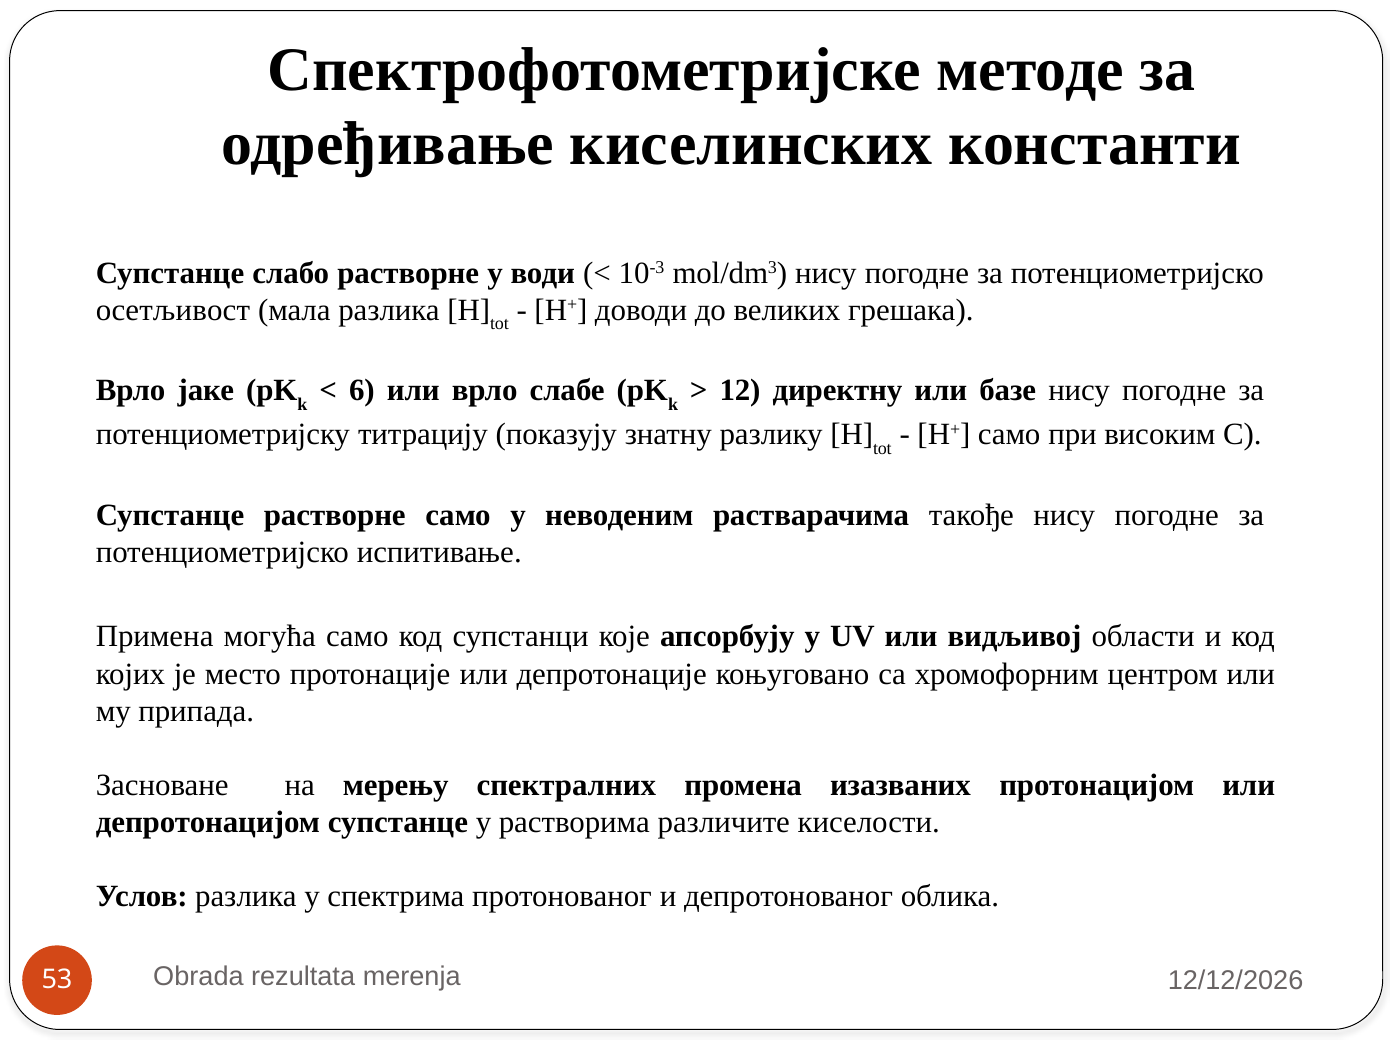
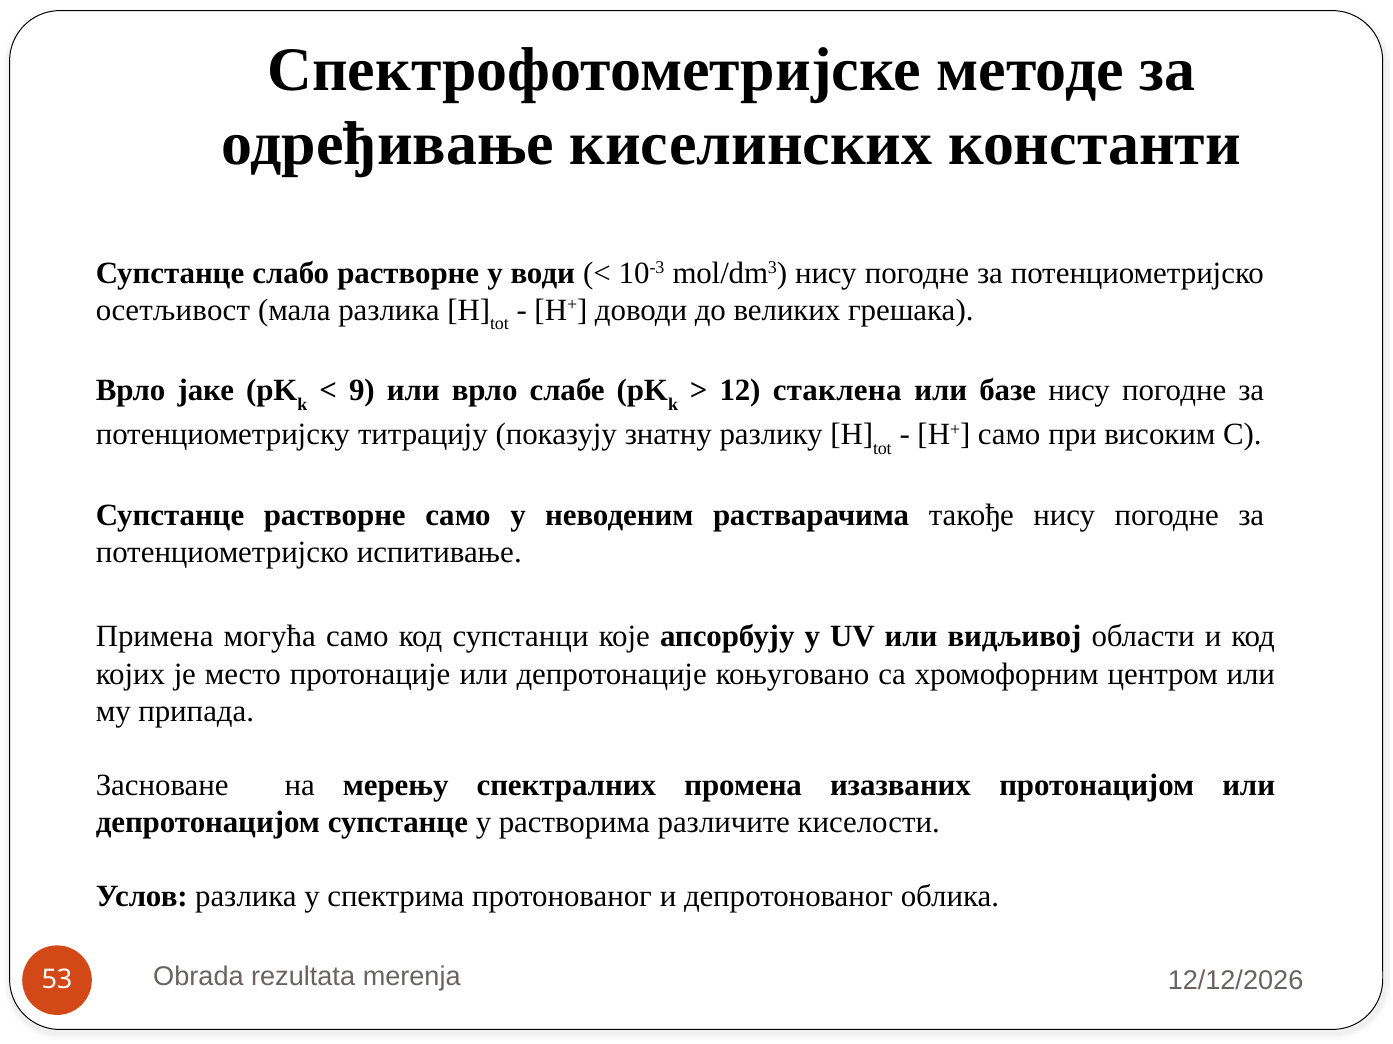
6: 6 -> 9
директну: директну -> стаклена
